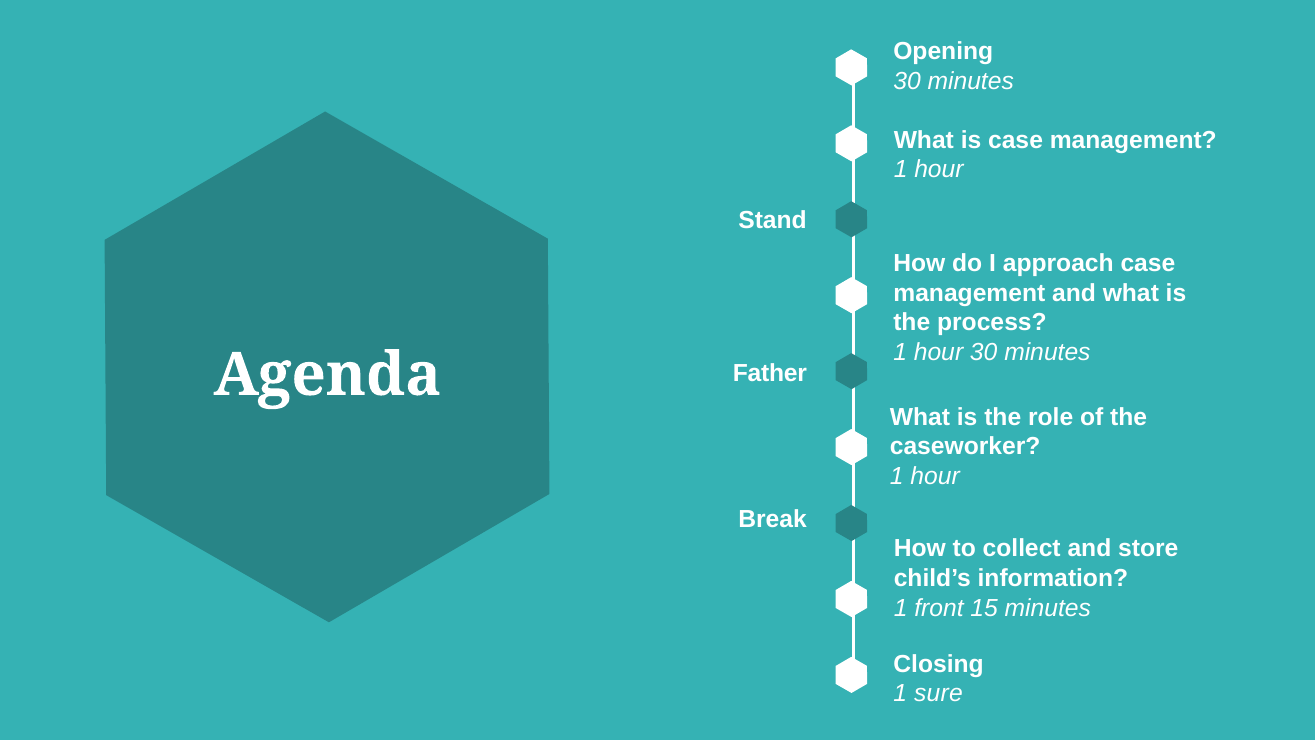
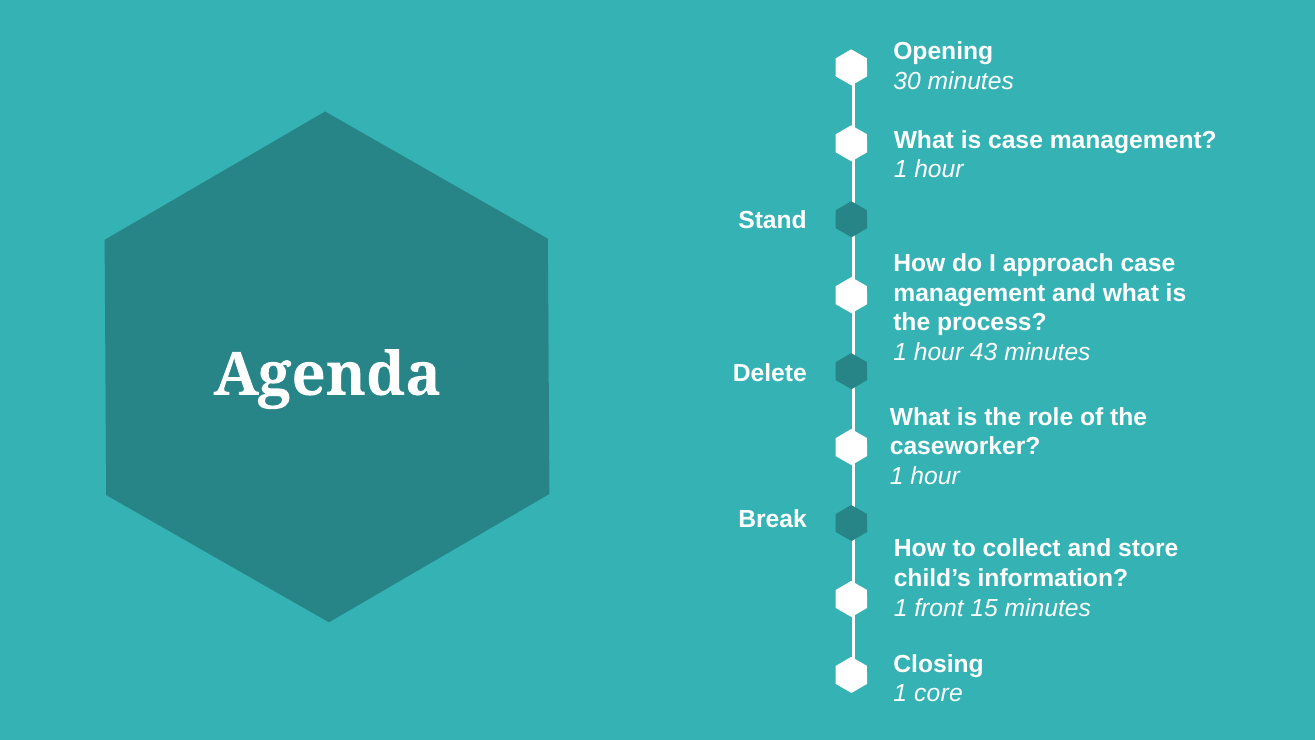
hour 30: 30 -> 43
Father: Father -> Delete
sure: sure -> core
